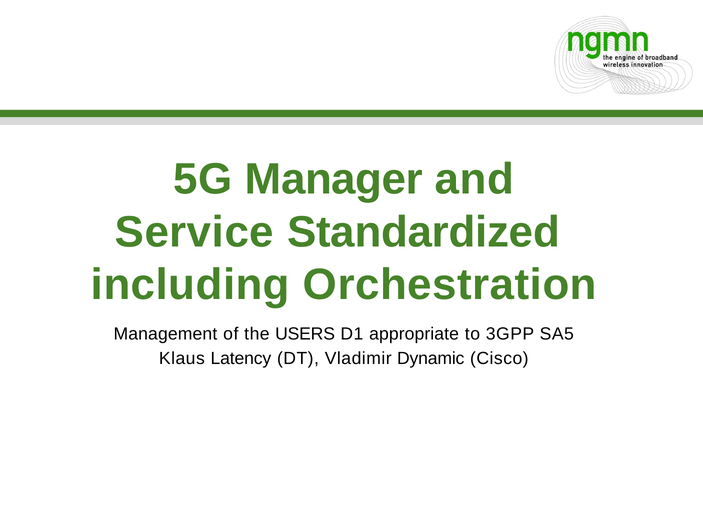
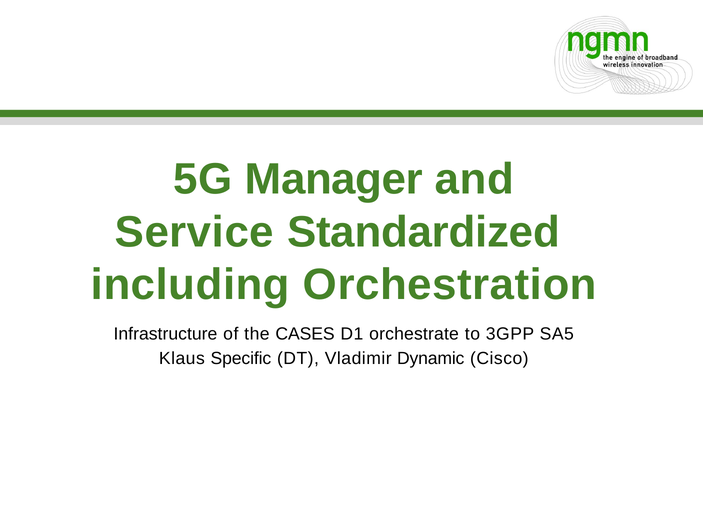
Management: Management -> Infrastructure
USERS: USERS -> CASES
appropriate: appropriate -> orchestrate
Latency: Latency -> Specific
